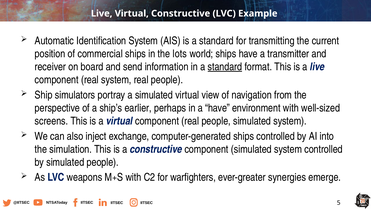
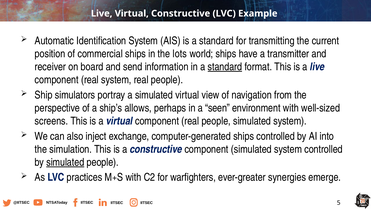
earlier: earlier -> allows
a have: have -> seen
simulated at (65, 162) underline: none -> present
weapons: weapons -> practices
